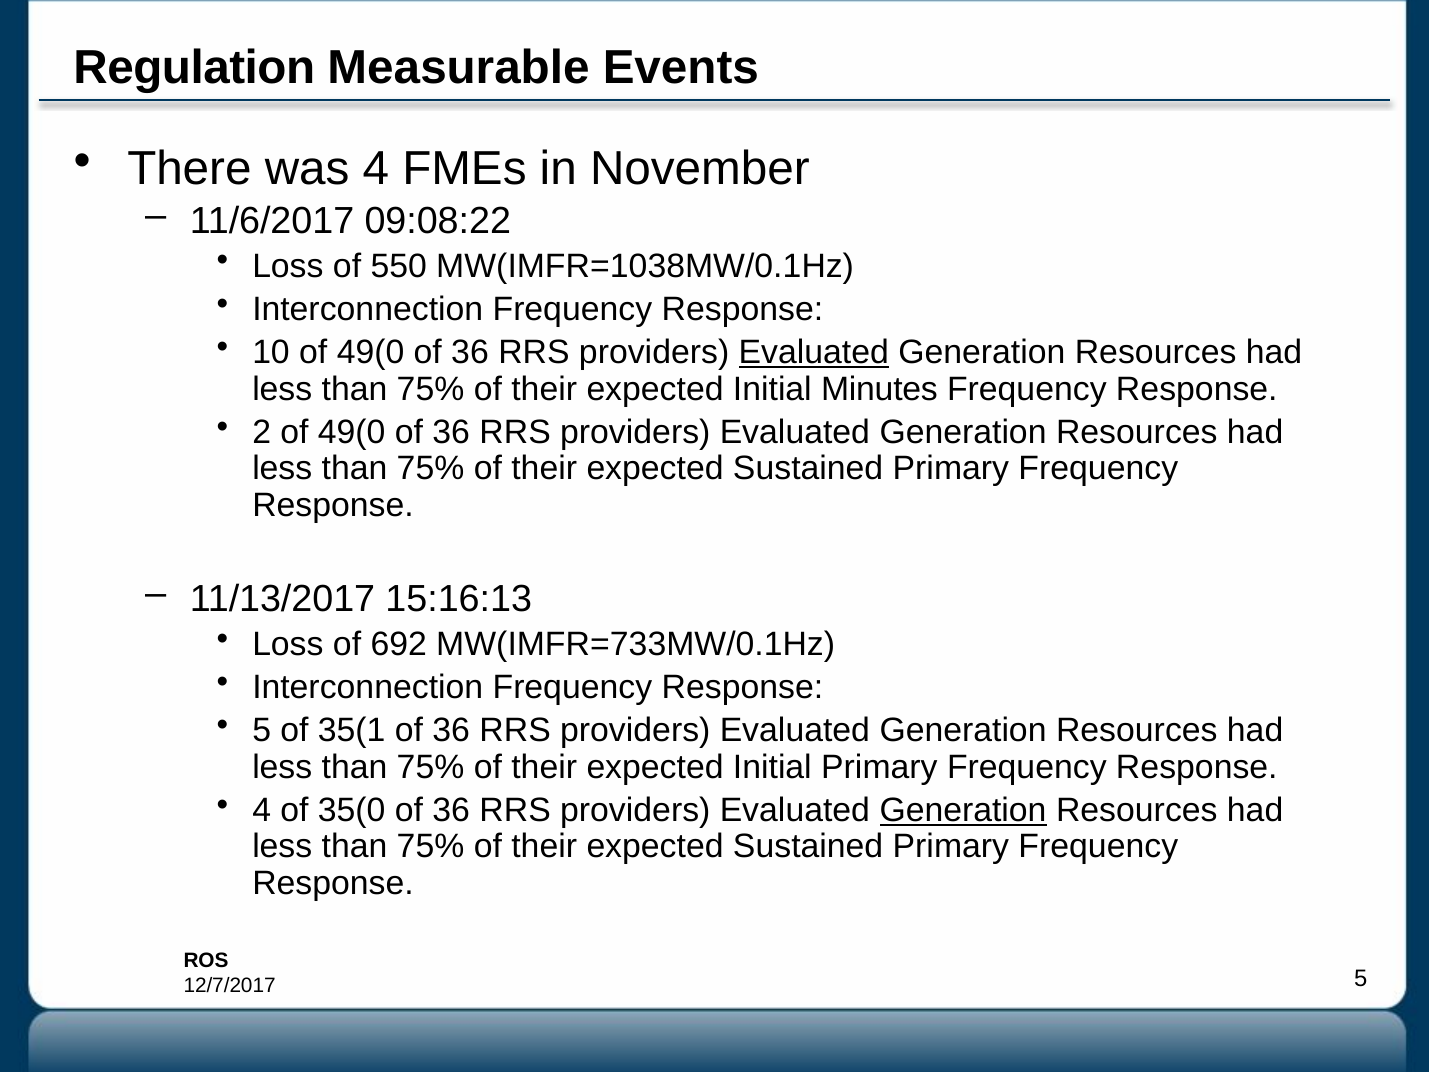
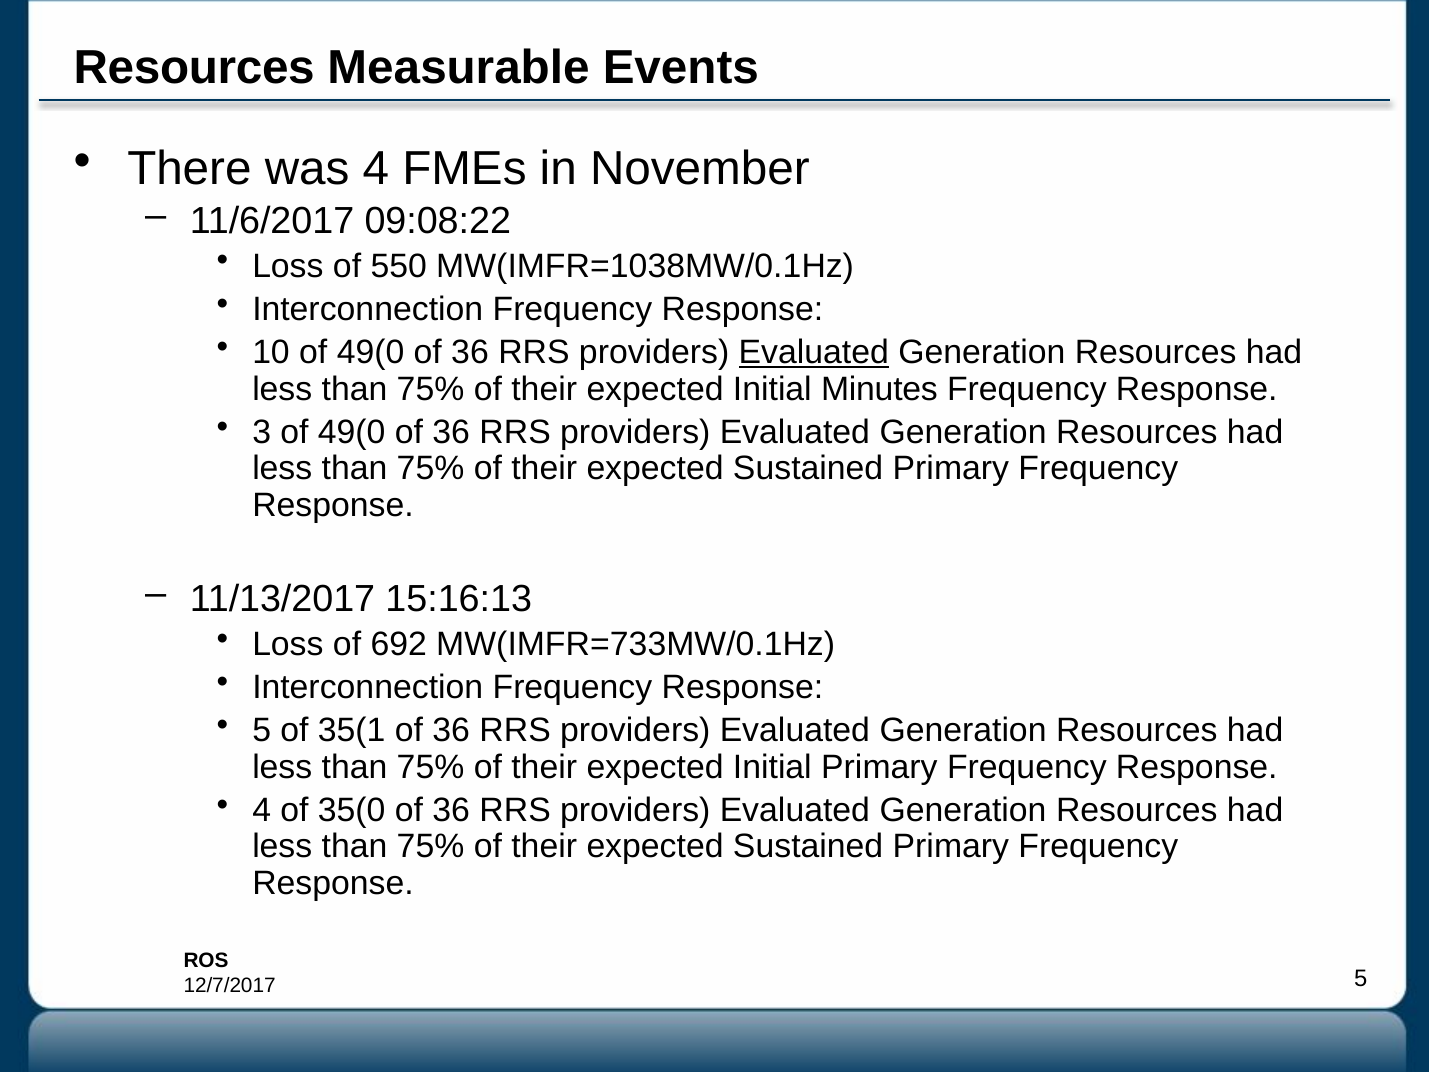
Regulation at (194, 67): Regulation -> Resources
2: 2 -> 3
Generation at (963, 810) underline: present -> none
